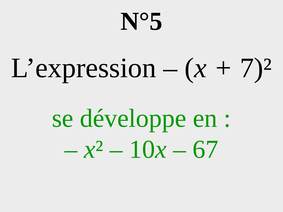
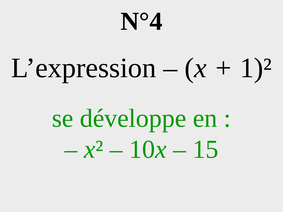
N°5: N°5 -> N°4
7)²: 7)² -> 1)²
67: 67 -> 15
